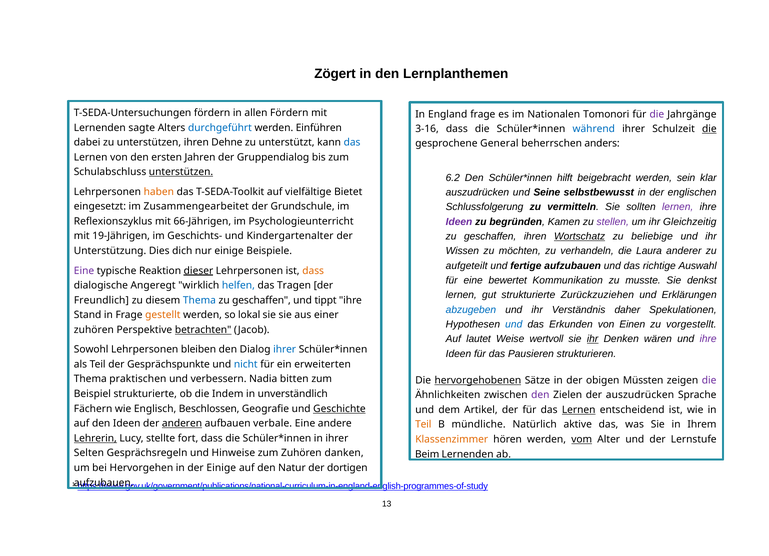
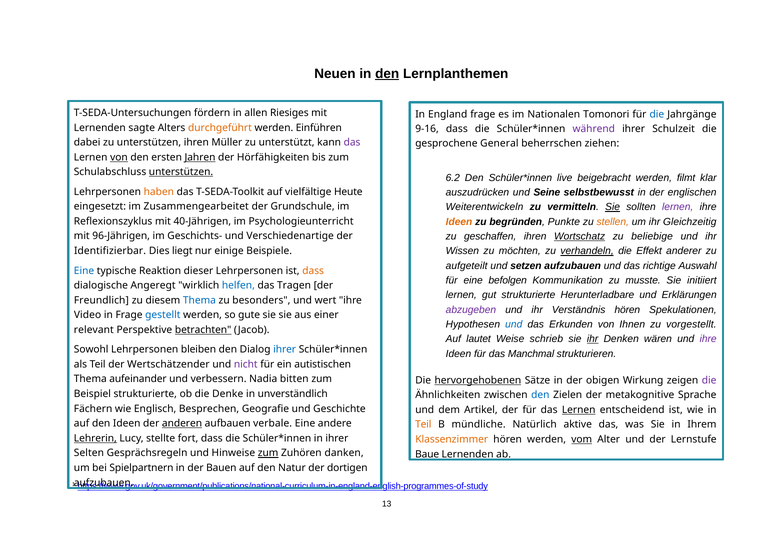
Zögert: Zögert -> Neuen
den at (387, 74) underline: none -> present
allen Fördern: Fördern -> Riesiges
die at (657, 114) colour: purple -> blue
durchgeführt colour: blue -> orange
3-16: 3-16 -> 9-16
während colour: blue -> purple
die at (709, 129) underline: present -> none
Dehne: Dehne -> Müller
das at (352, 142) colour: blue -> purple
anders: anders -> ziehen
von at (119, 157) underline: none -> present
Jahren underline: none -> present
Gruppendialog: Gruppendialog -> Hörfähigkeiten
hilft: hilft -> live
sein: sein -> filmt
Bietet: Bietet -> Heute
Schlussfolgerung: Schlussfolgerung -> Weiterentwickeln
Sie at (613, 207) underline: none -> present
Ideen at (459, 222) colour: purple -> orange
Kamen: Kamen -> Punkte
stellen colour: purple -> orange
66-Jährigen: 66-Jährigen -> 40-Jährigen
19-Jährigen: 19-Jährigen -> 96-Jährigen
Kindergartenalter: Kindergartenalter -> Verschiedenartige
verhandeln underline: none -> present
Laura: Laura -> Effekt
Unterstützung: Unterstützung -> Identifizierbar
dich: dich -> liegt
fertige: fertige -> setzen
Eine at (84, 271) colour: purple -> blue
dieser underline: present -> none
bewertet: bewertet -> befolgen
denkst: denkst -> initiiert
Zurückzuziehen: Zurückzuziehen -> Herunterladbare
geschaffen at (261, 300): geschaffen -> besonders
tippt: tippt -> wert
abzugeben colour: blue -> purple
Verständnis daher: daher -> hören
Stand: Stand -> Video
gestellt colour: orange -> blue
lokal: lokal -> gute
Einen: Einen -> Ihnen
zuhören at (94, 330): zuhören -> relevant
wertvoll: wertvoll -> schrieb
Pausieren: Pausieren -> Manchmal
Gesprächspunkte: Gesprächspunkte -> Wertschätzender
nicht colour: blue -> purple
erweiterten: erweiterten -> autistischen
praktischen: praktischen -> aufeinander
Müssten: Müssten -> Wirkung
Indem: Indem -> Denke
den at (540, 395) colour: purple -> blue
der auszudrücken: auszudrücken -> metakognitive
Beschlossen: Beschlossen -> Besprechen
Geschichte underline: present -> none
zum at (268, 453) underline: none -> present
Beim: Beim -> Baue
Hervorgehen: Hervorgehen -> Spielpartnern
der Einige: Einige -> Bauen
